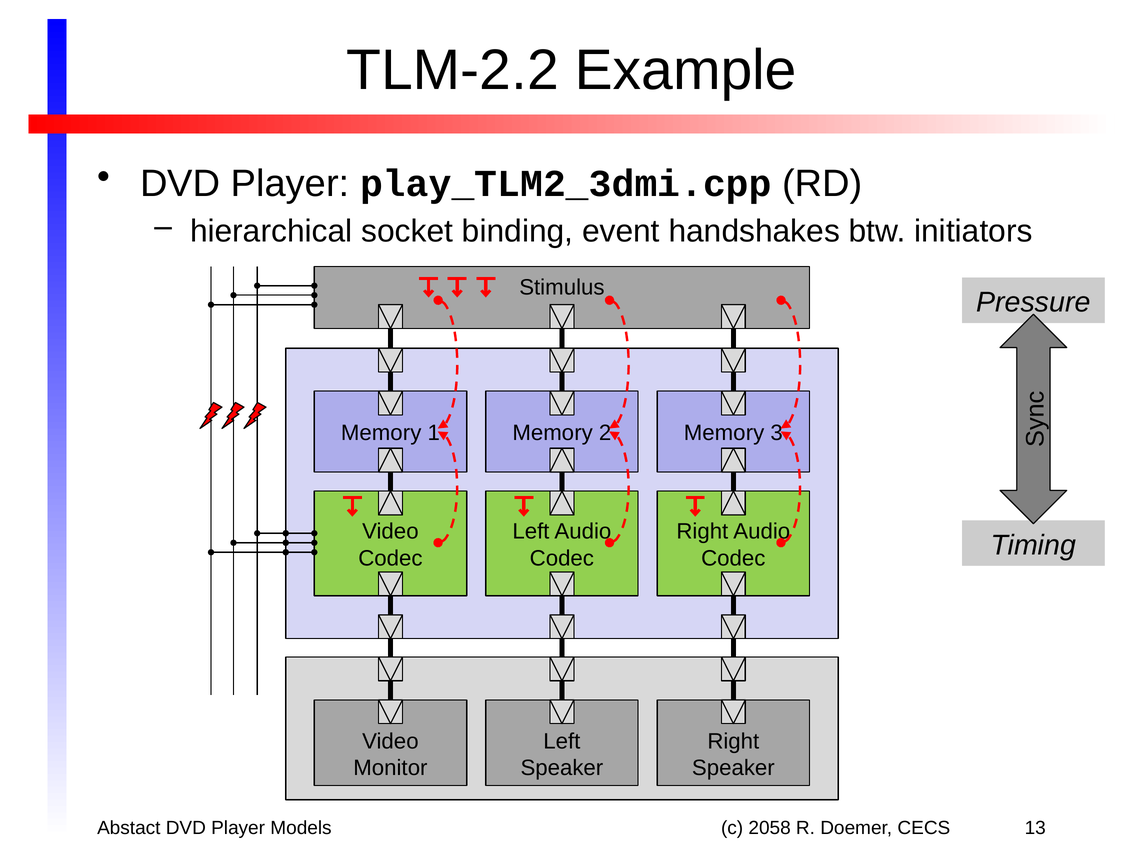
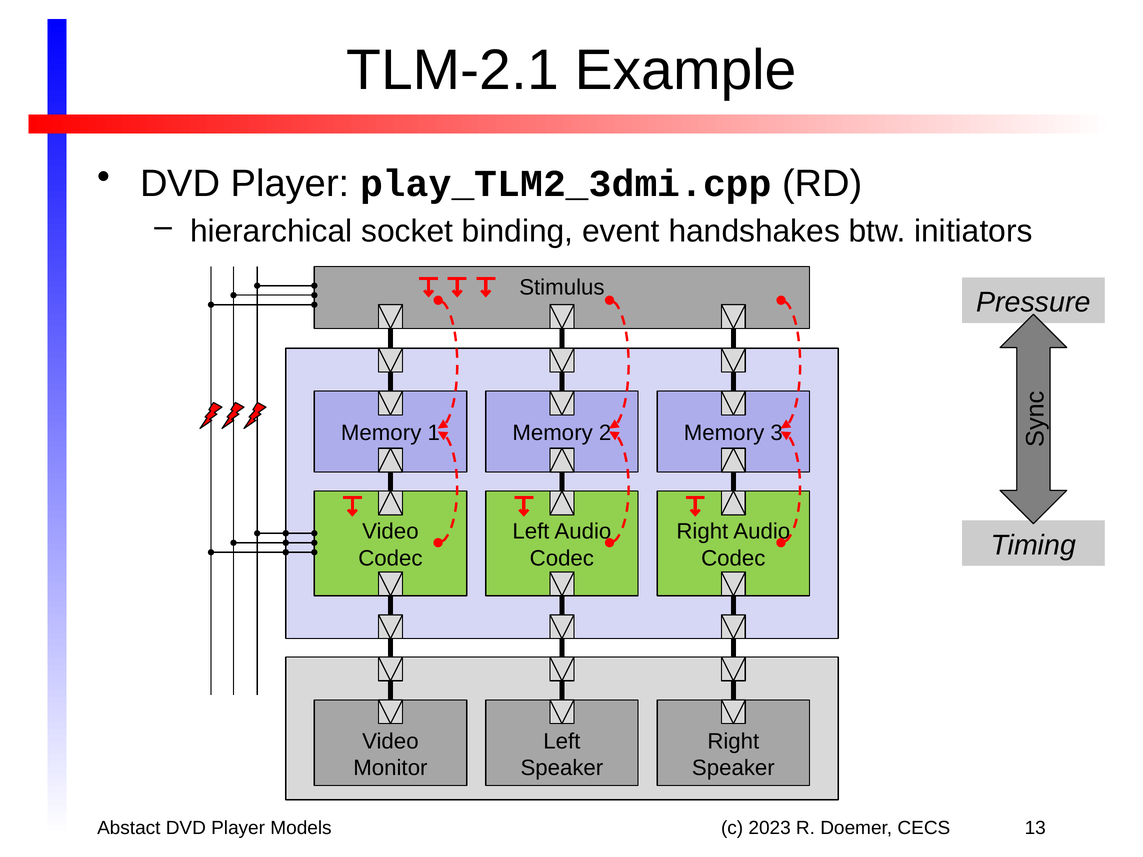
TLM-2.2: TLM-2.2 -> TLM-2.1
2058: 2058 -> 2023
